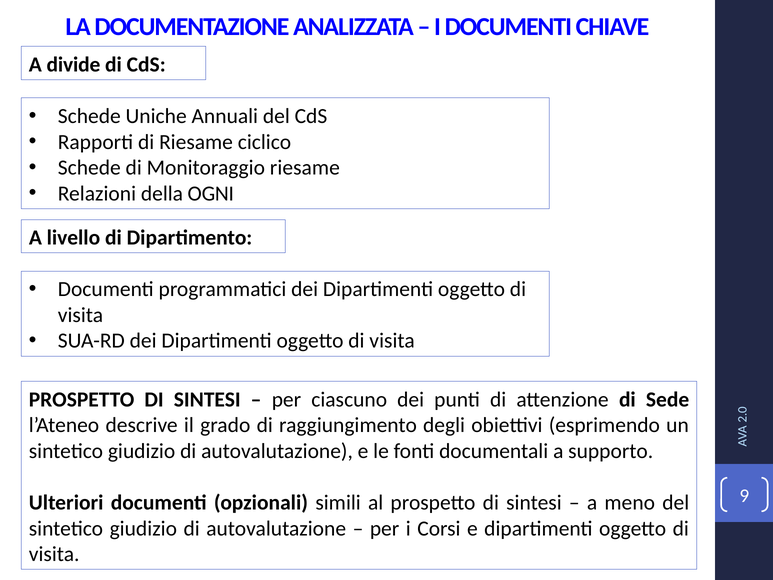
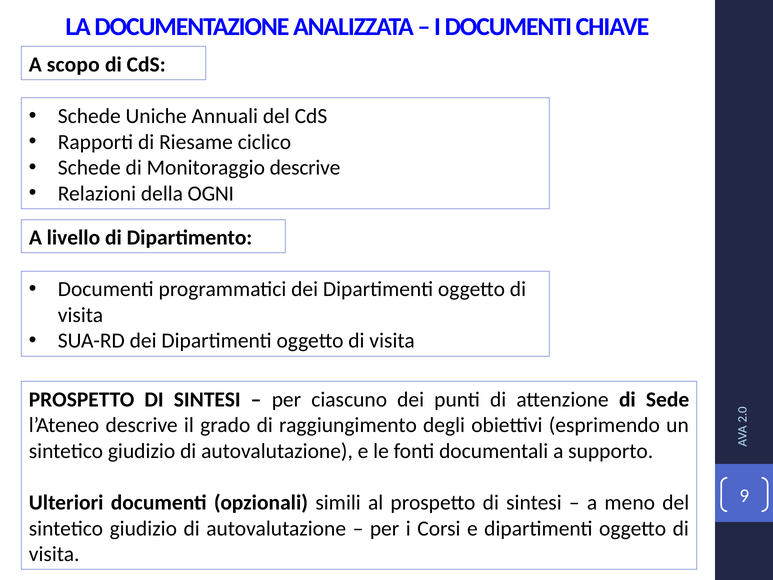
divide: divide -> scopo
Monitoraggio riesame: riesame -> descrive
